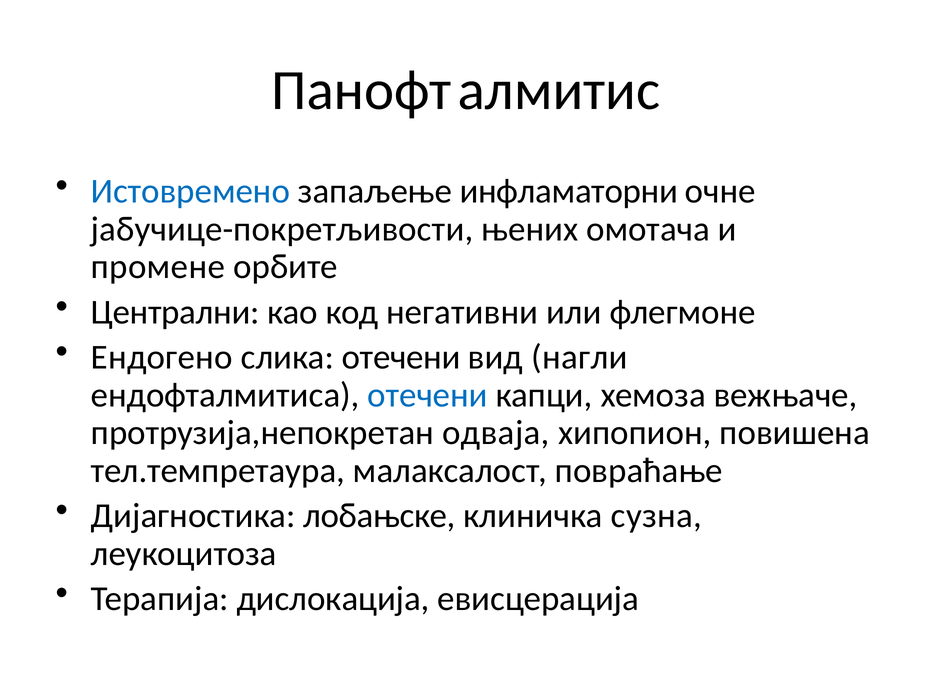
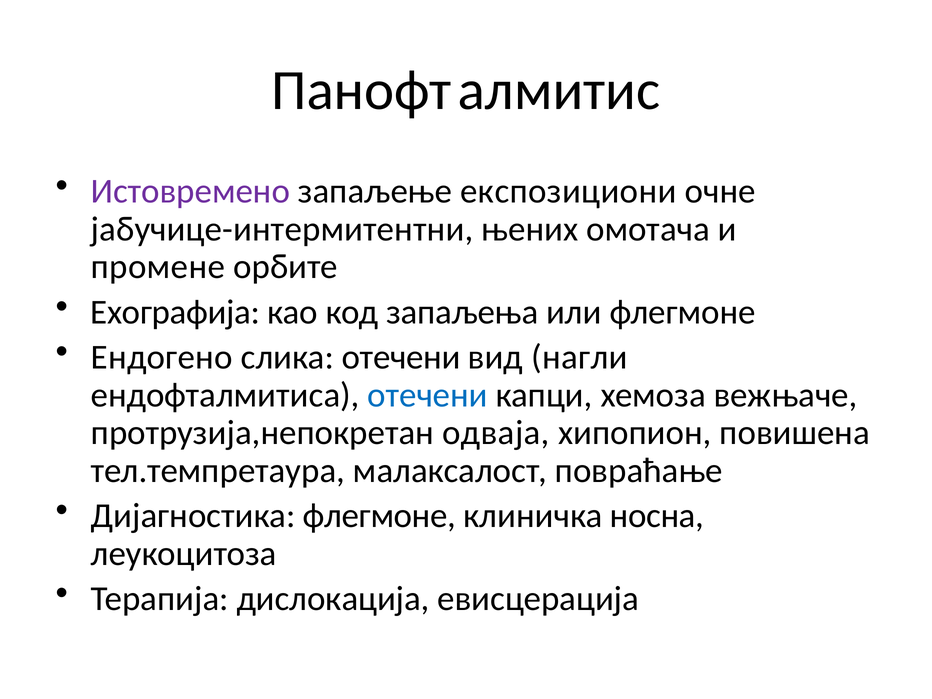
Истовремено colour: blue -> purple
инфламаторни: инфламаторни -> експозициони
јабучице-покретљивости: јабучице-покретљивости -> јабучице-интермитентни
Централни: Централни -> Ехографија
негативни: негативни -> запаљења
Дијагностика лобањске: лобањске -> флегмоне
сузна: сузна -> носна
